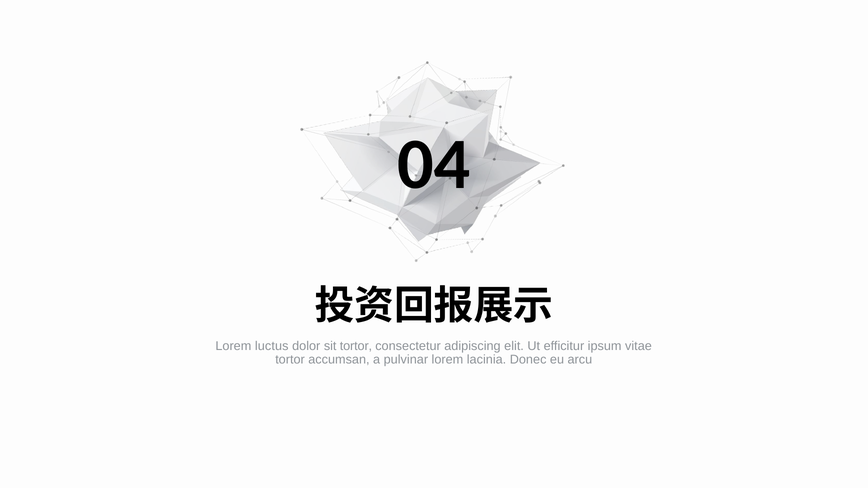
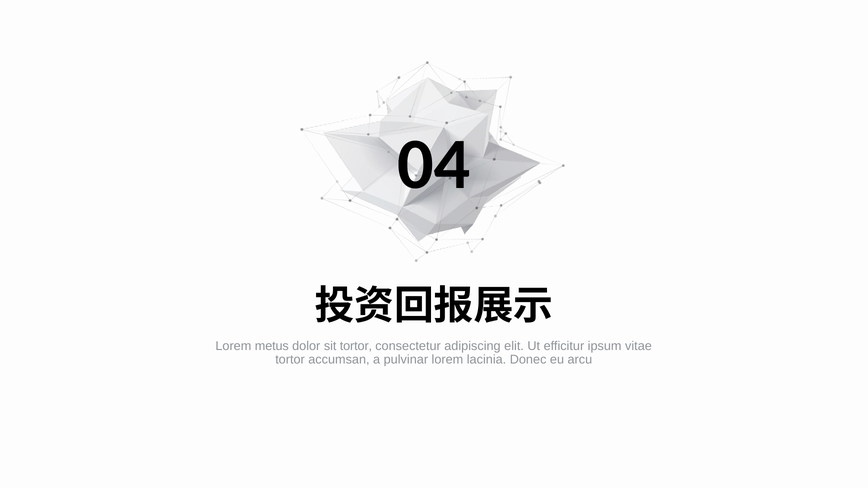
luctus: luctus -> metus
